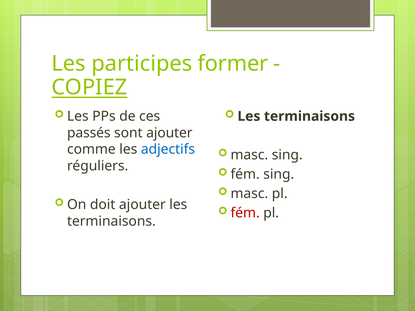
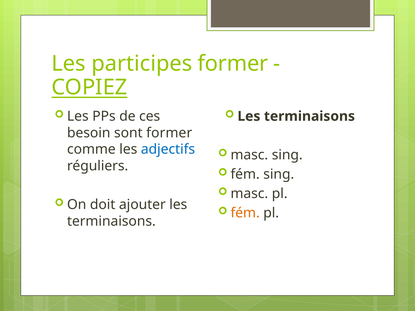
passés: passés -> besoin
sont ajouter: ajouter -> former
fém at (245, 213) colour: red -> orange
